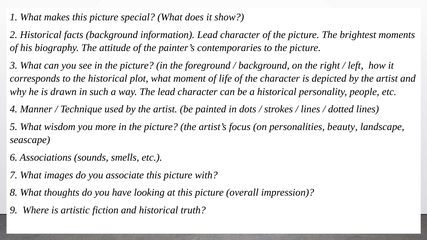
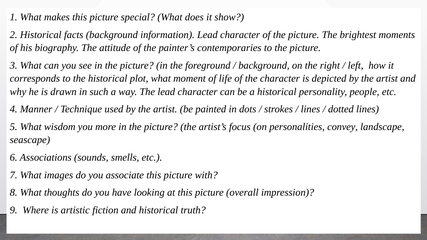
beauty: beauty -> convey
